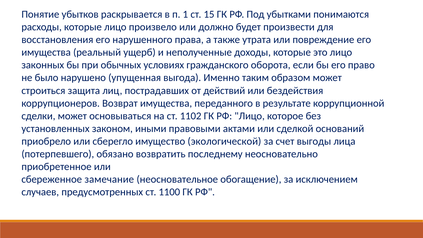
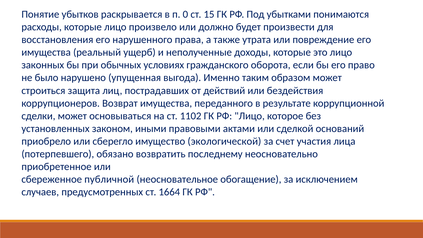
1: 1 -> 0
выгоды: выгоды -> участия
замечание: замечание -> публичной
1100: 1100 -> 1664
